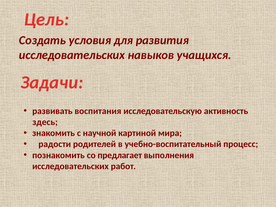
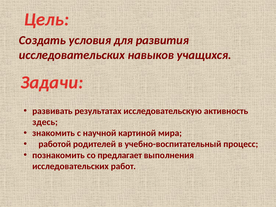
воспитания: воспитания -> результатах
радости: радости -> работой
